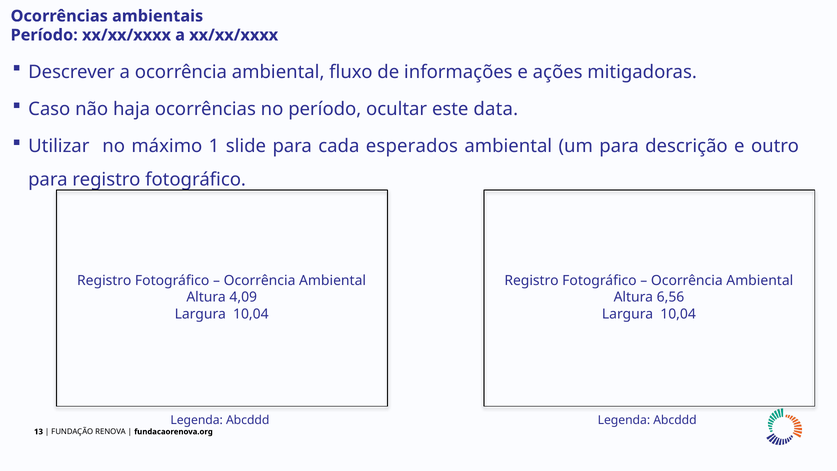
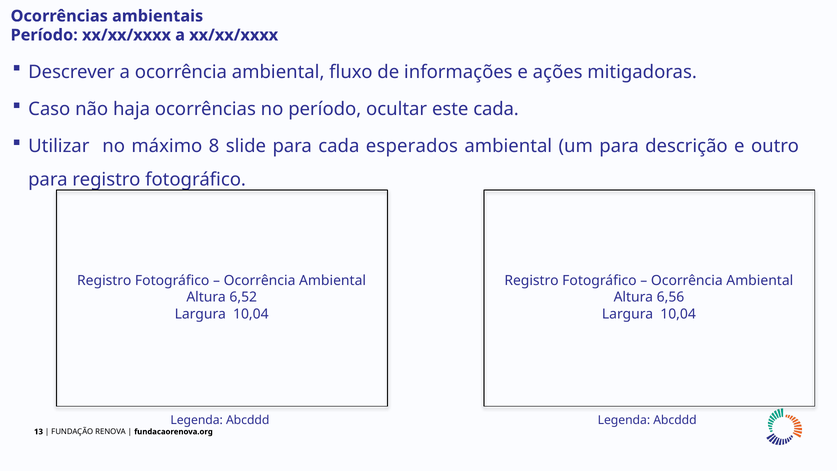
este data: data -> cada
1: 1 -> 8
4,09: 4,09 -> 6,52
